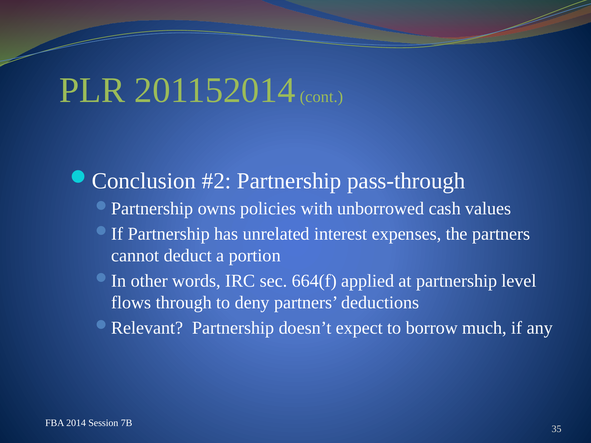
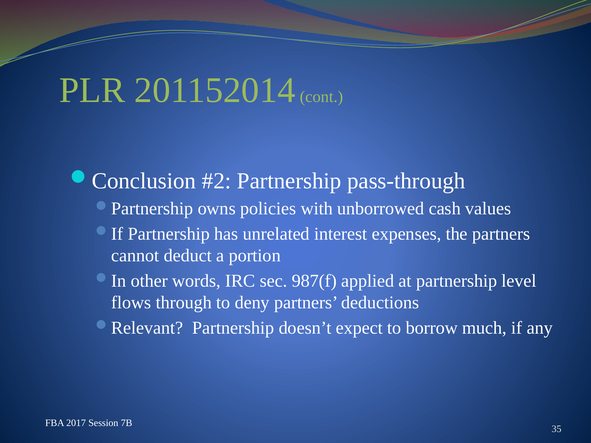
664(f: 664(f -> 987(f
2014: 2014 -> 2017
